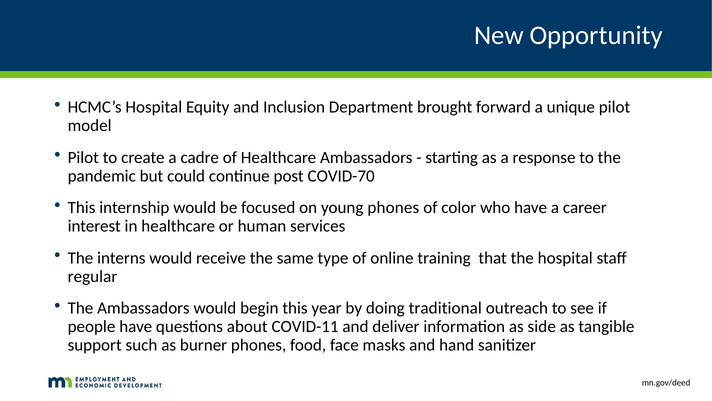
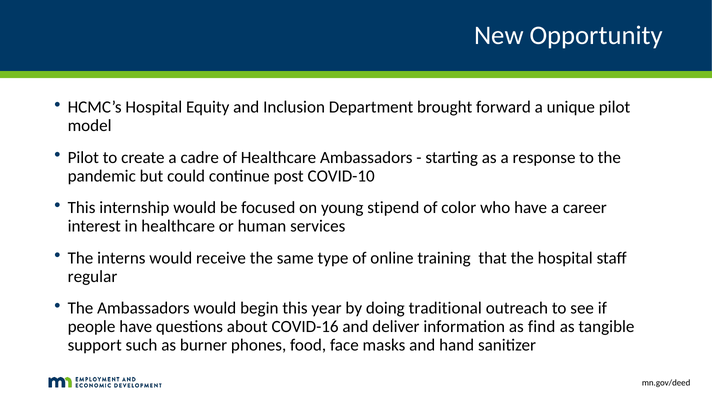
COVID-70: COVID-70 -> COVID-10
young phones: phones -> stipend
COVID-11: COVID-11 -> COVID-16
side: side -> find
